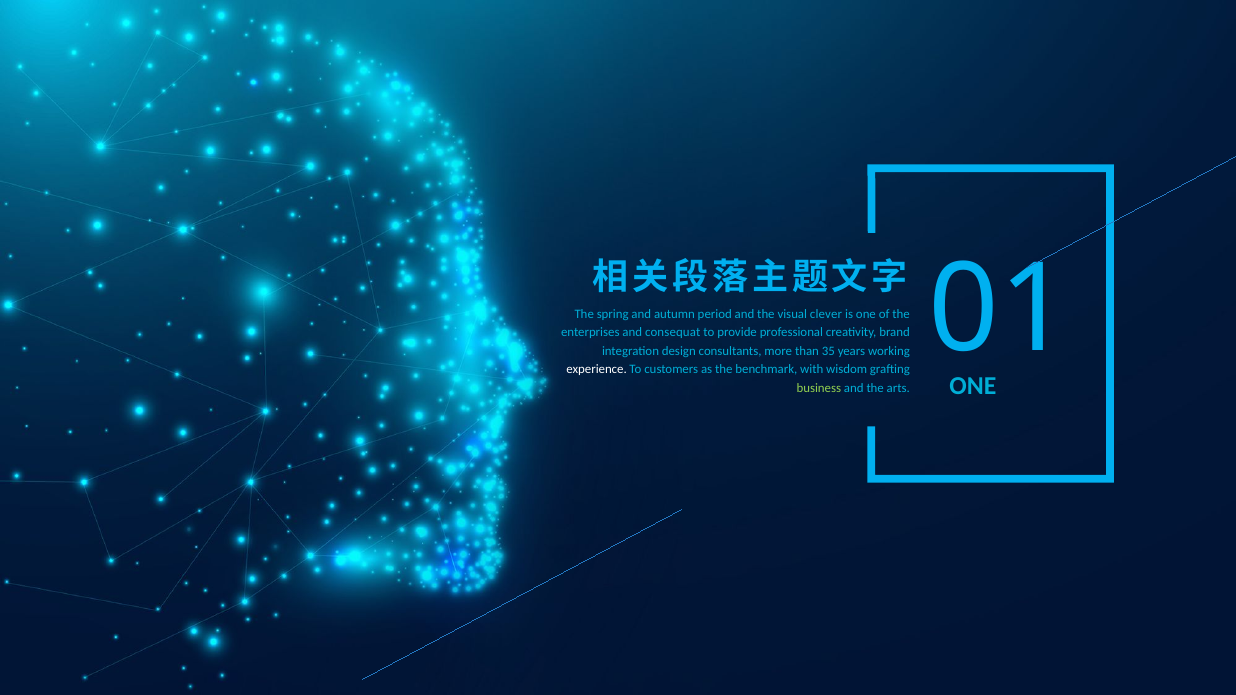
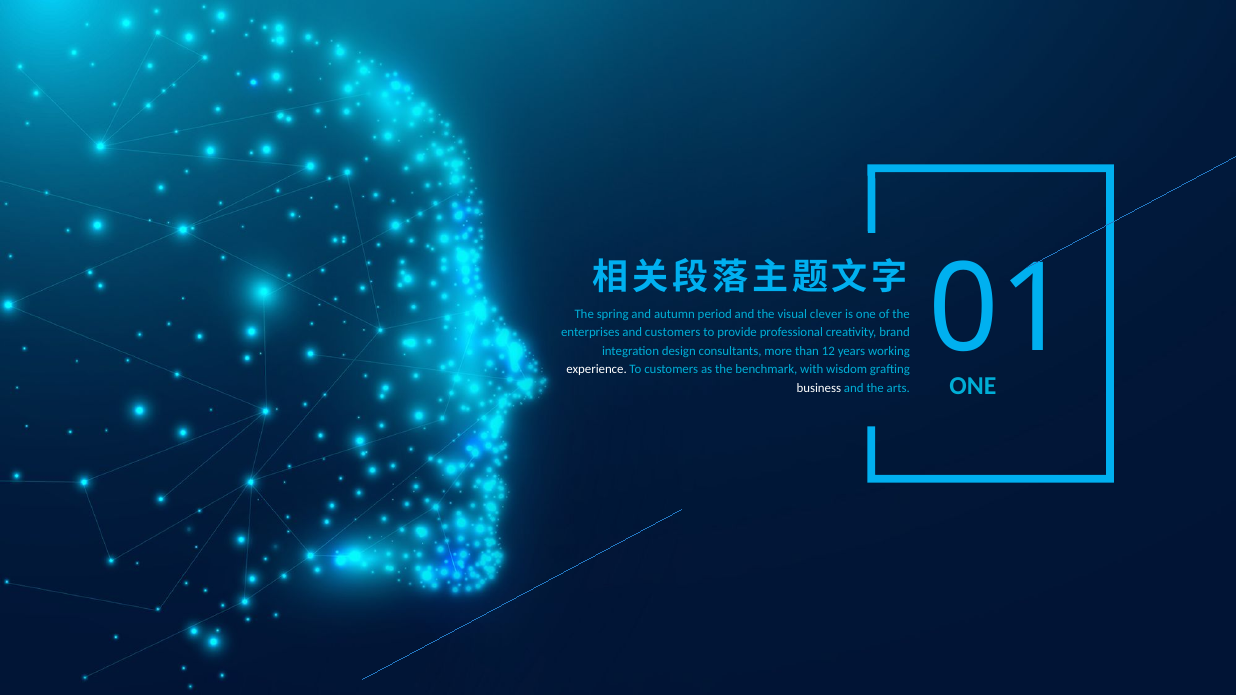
and consequat: consequat -> customers
35: 35 -> 12
business colour: light green -> white
